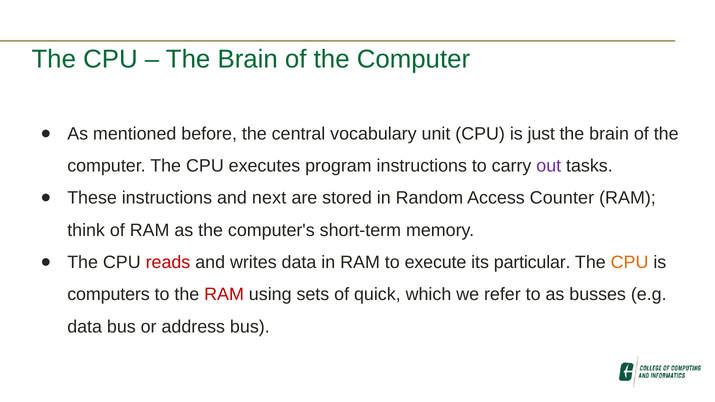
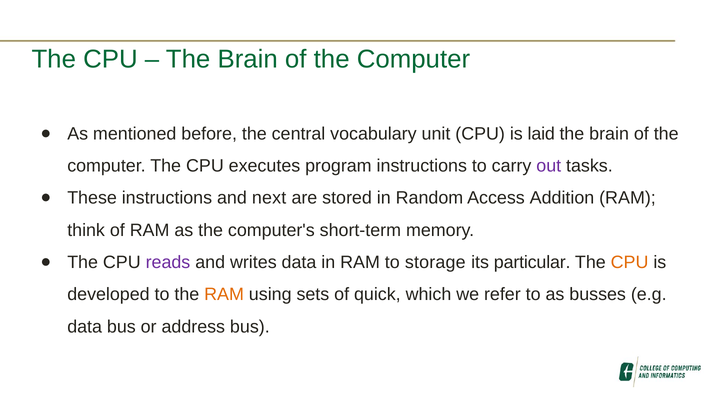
just: just -> laid
Counter: Counter -> Addition
reads colour: red -> purple
execute: execute -> storage
computers: computers -> developed
RAM at (224, 295) colour: red -> orange
